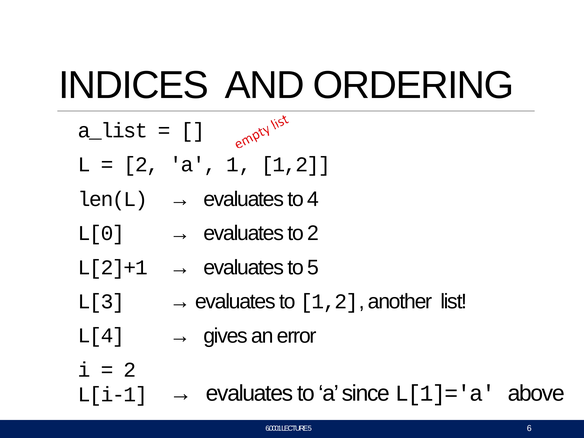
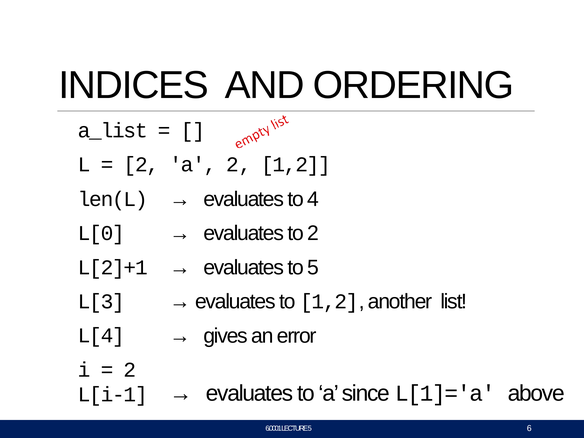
a 1: 1 -> 2
